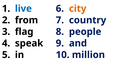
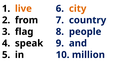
live colour: blue -> orange
